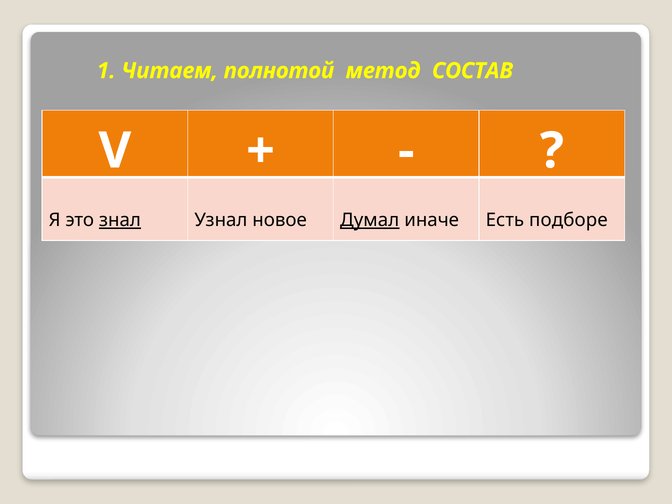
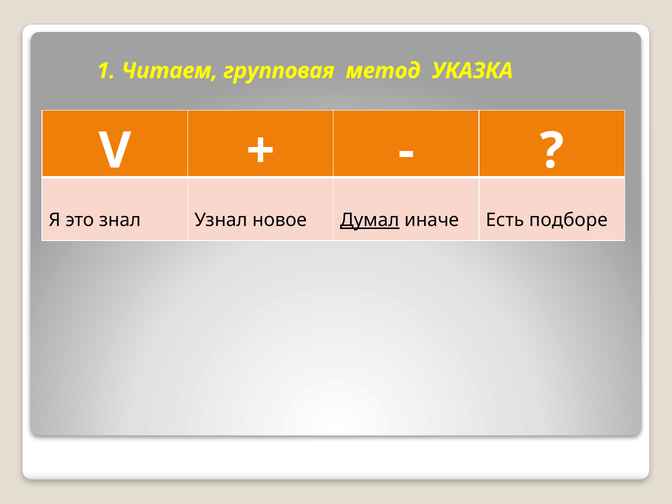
полнотой: полнотой -> групповая
СОСТАВ: СОСТАВ -> УКАЗКА
знал underline: present -> none
